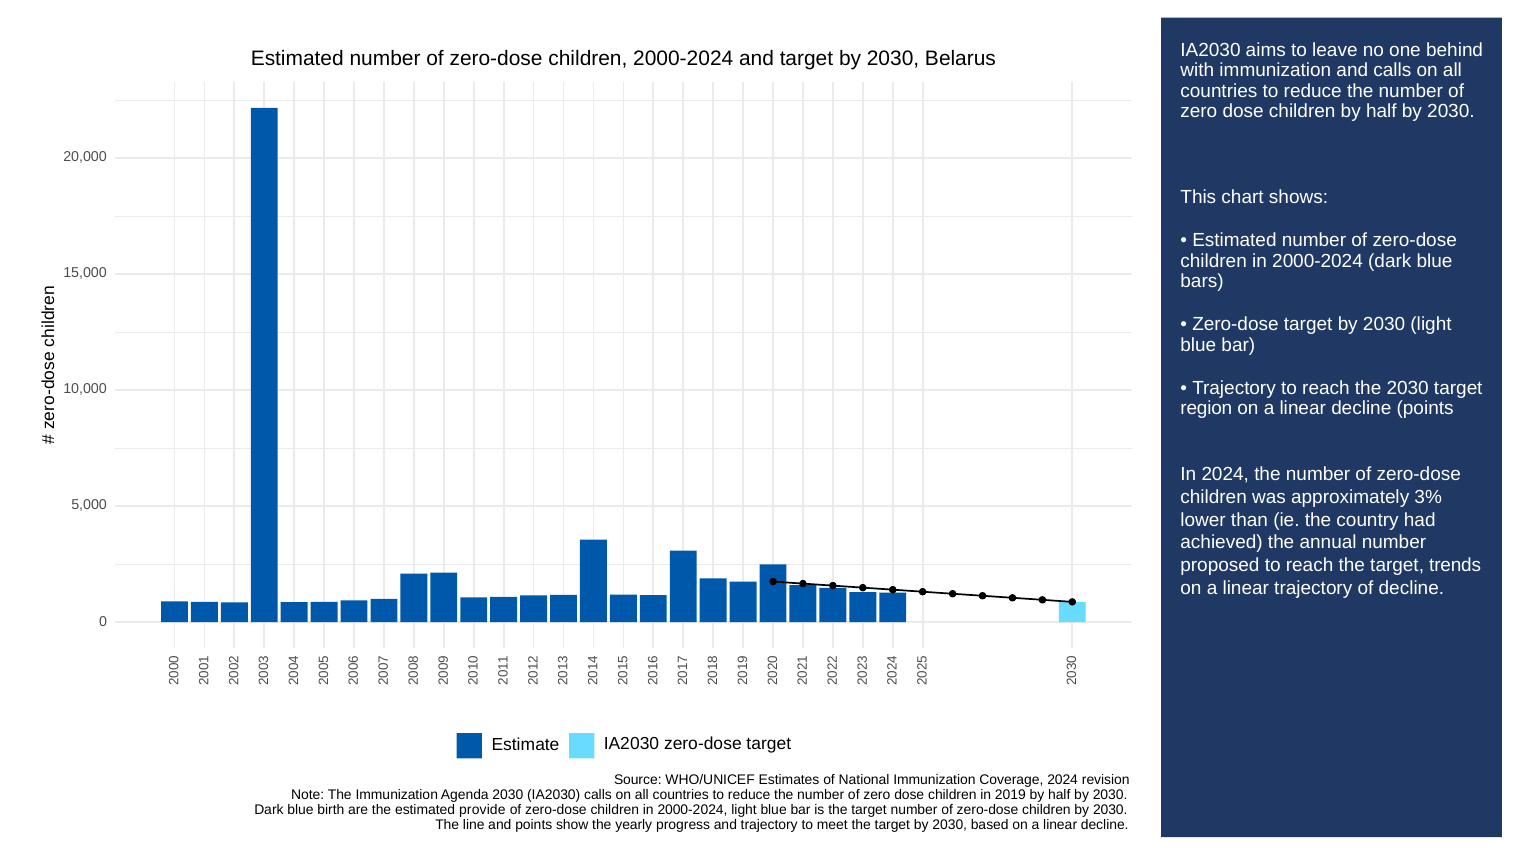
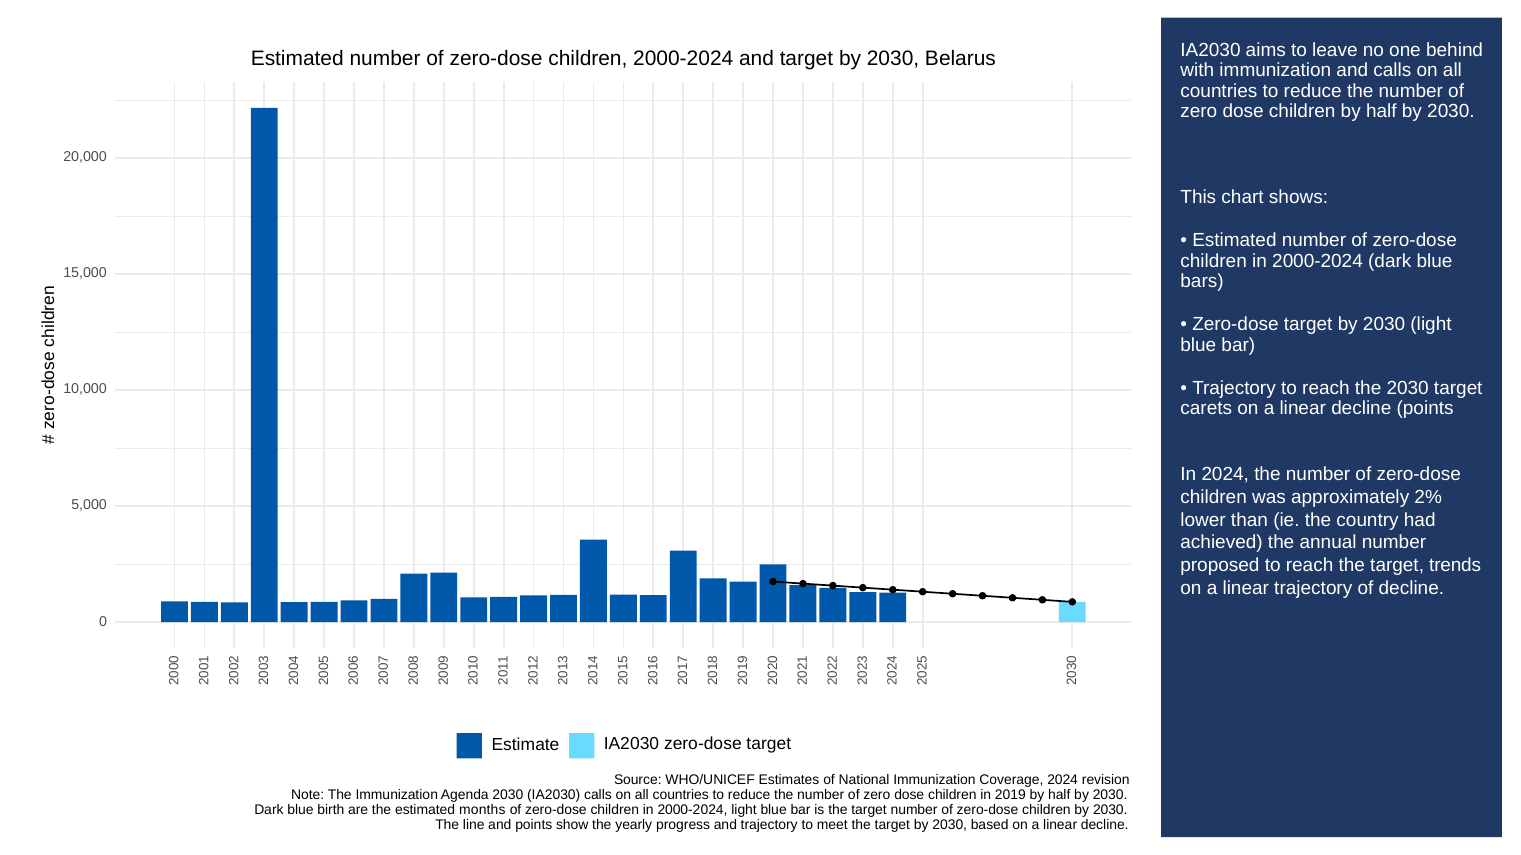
region: region -> carets
3%: 3% -> 2%
provide: provide -> months
